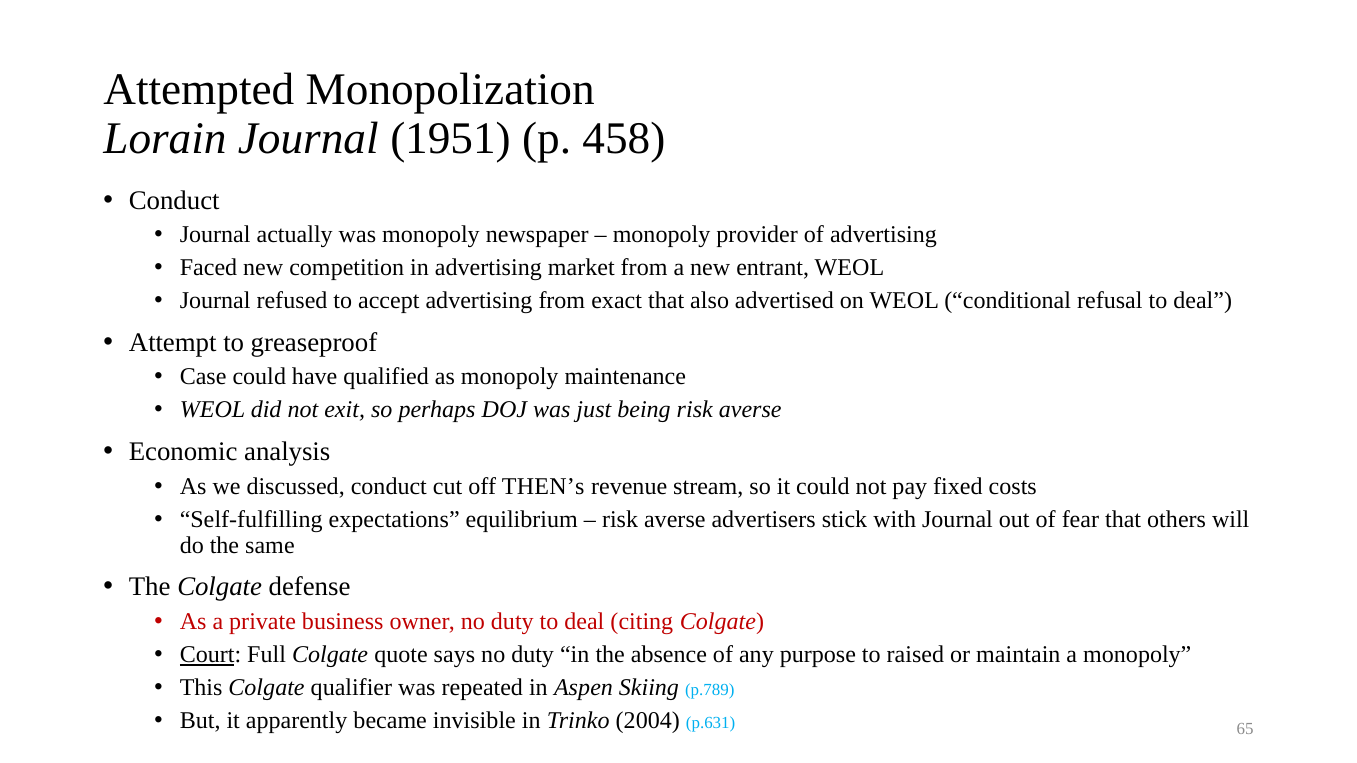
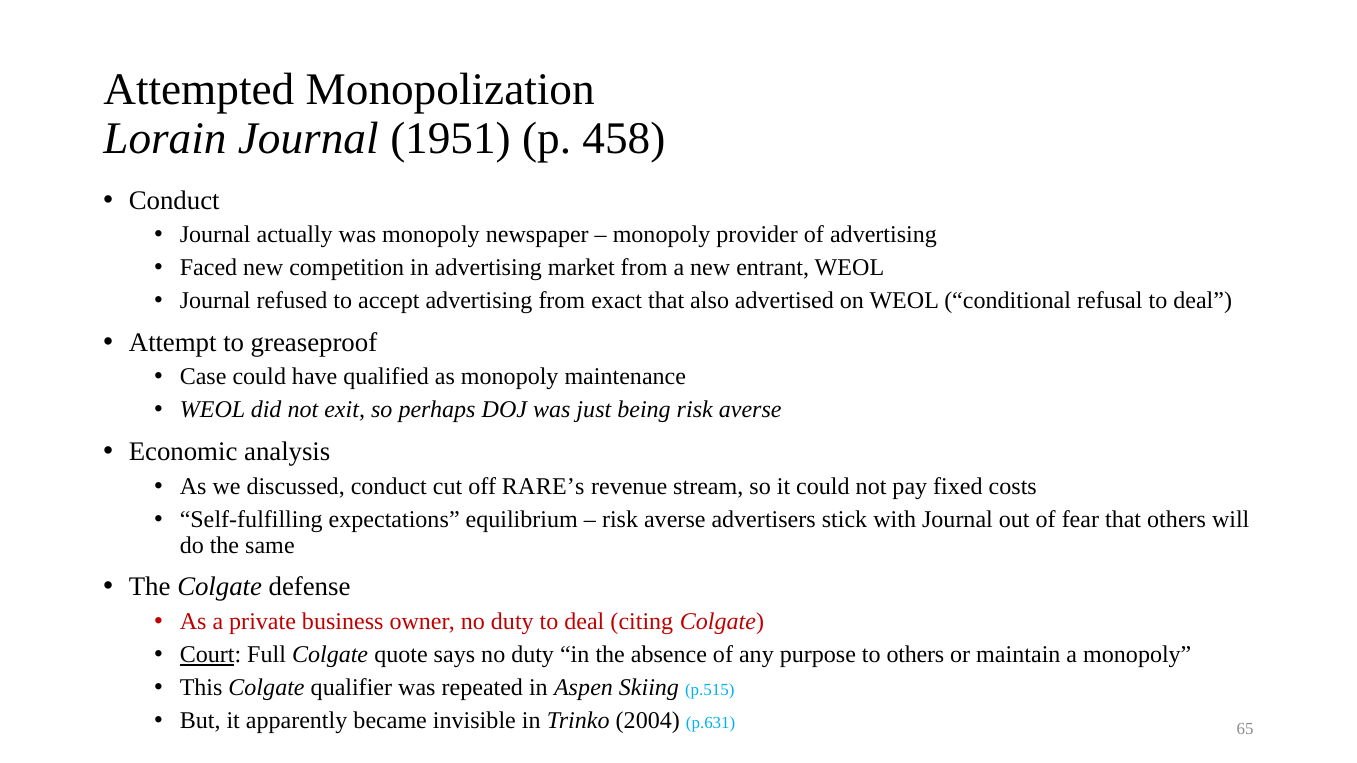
THEN’s: THEN’s -> RARE’s
to raised: raised -> others
p.789: p.789 -> p.515
